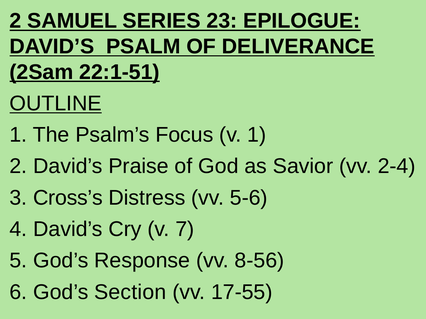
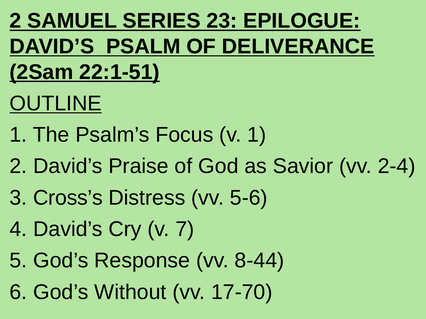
8-56: 8-56 -> 8-44
Section: Section -> Without
17-55: 17-55 -> 17-70
